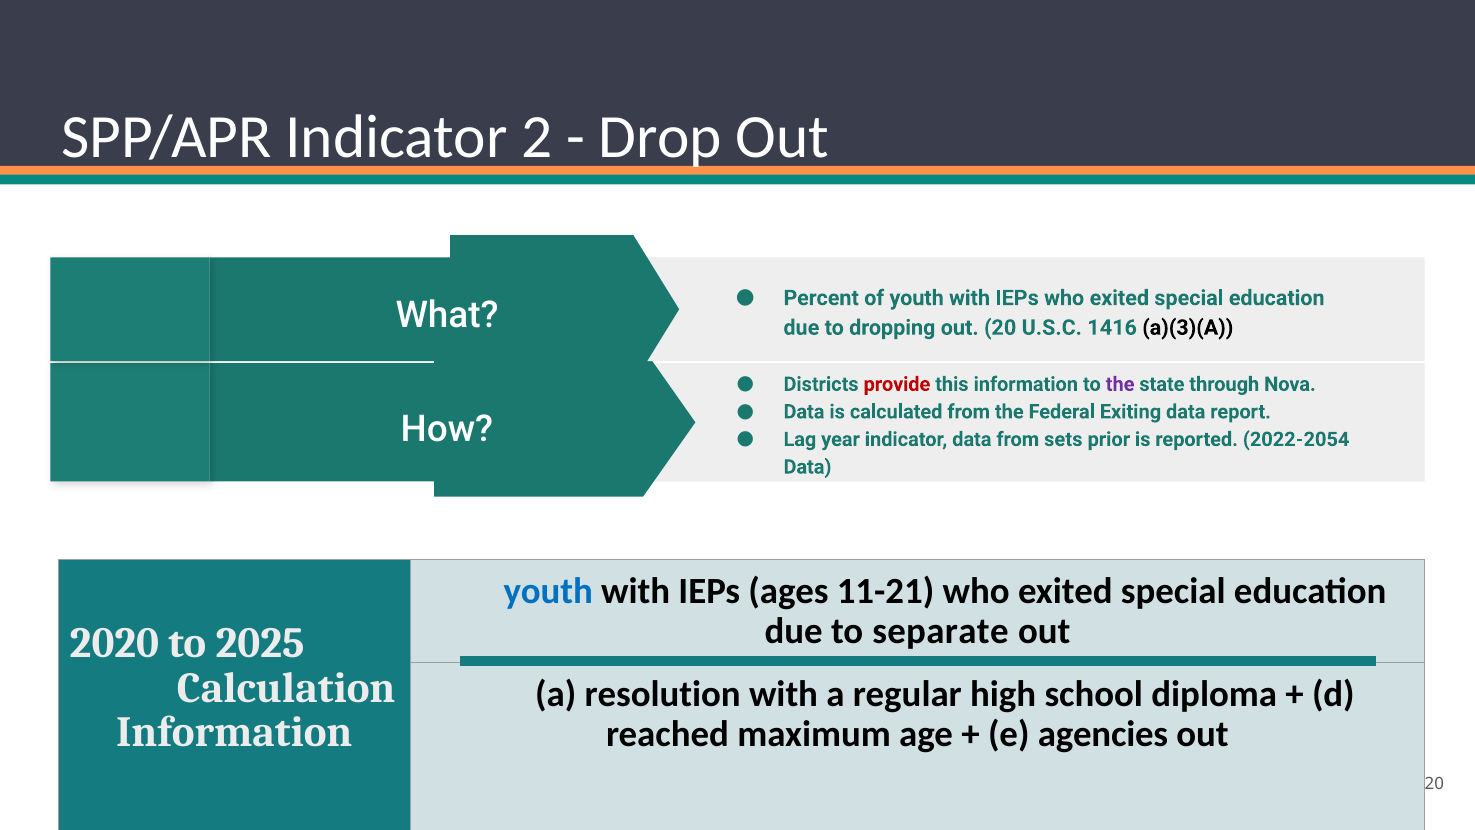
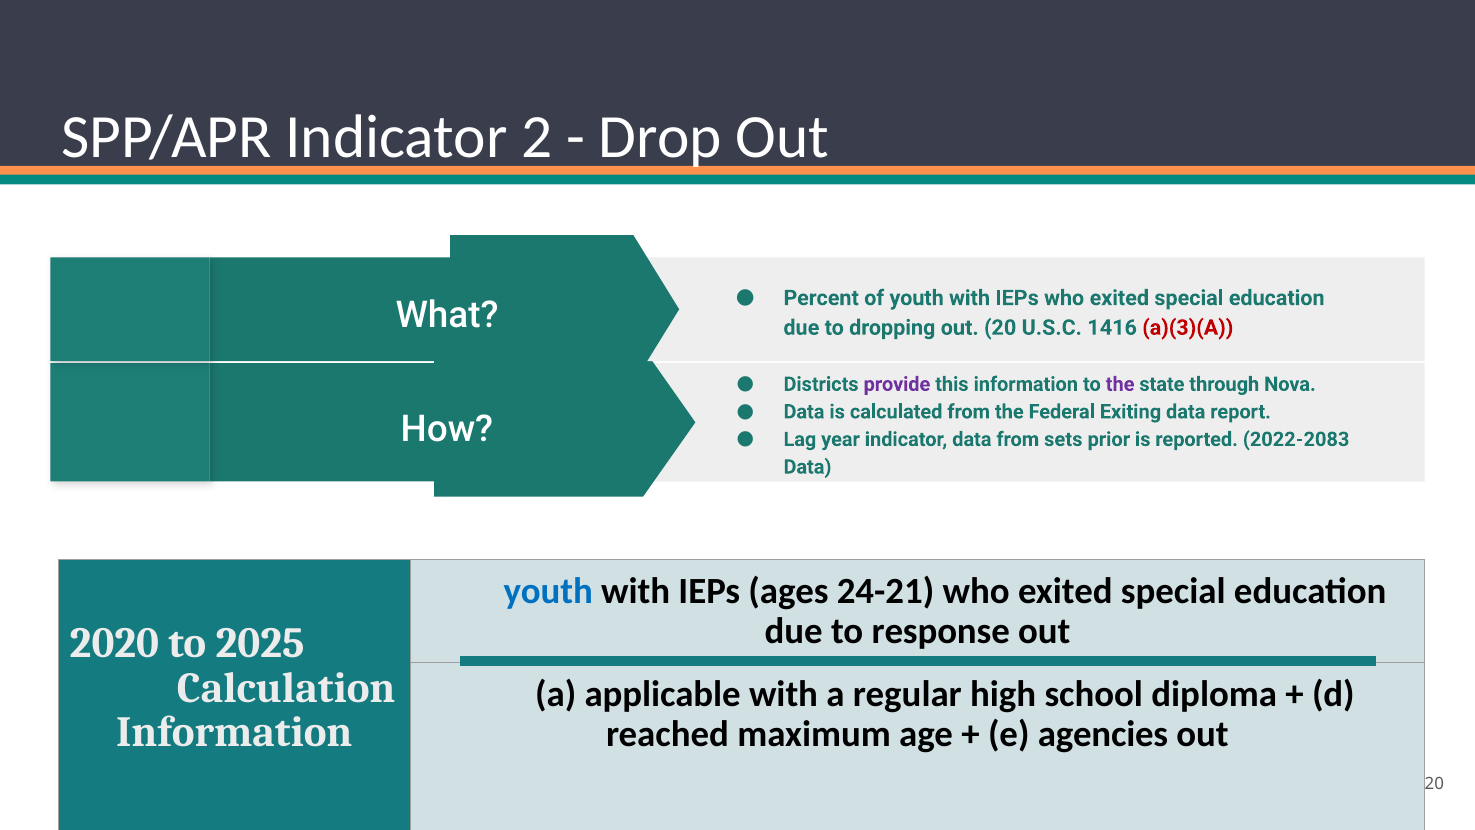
a)(3)(A colour: black -> red
provide colour: red -> purple
2022-2054: 2022-2054 -> 2022-2083
11-21: 11-21 -> 24-21
separate: separate -> response
resolution: resolution -> applicable
